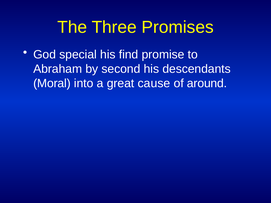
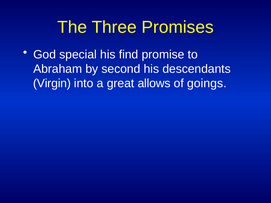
Moral: Moral -> Virgin
cause: cause -> allows
around: around -> goings
